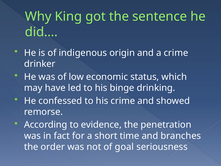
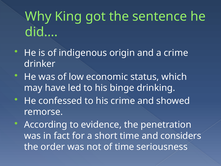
branches: branches -> considers
of goal: goal -> time
